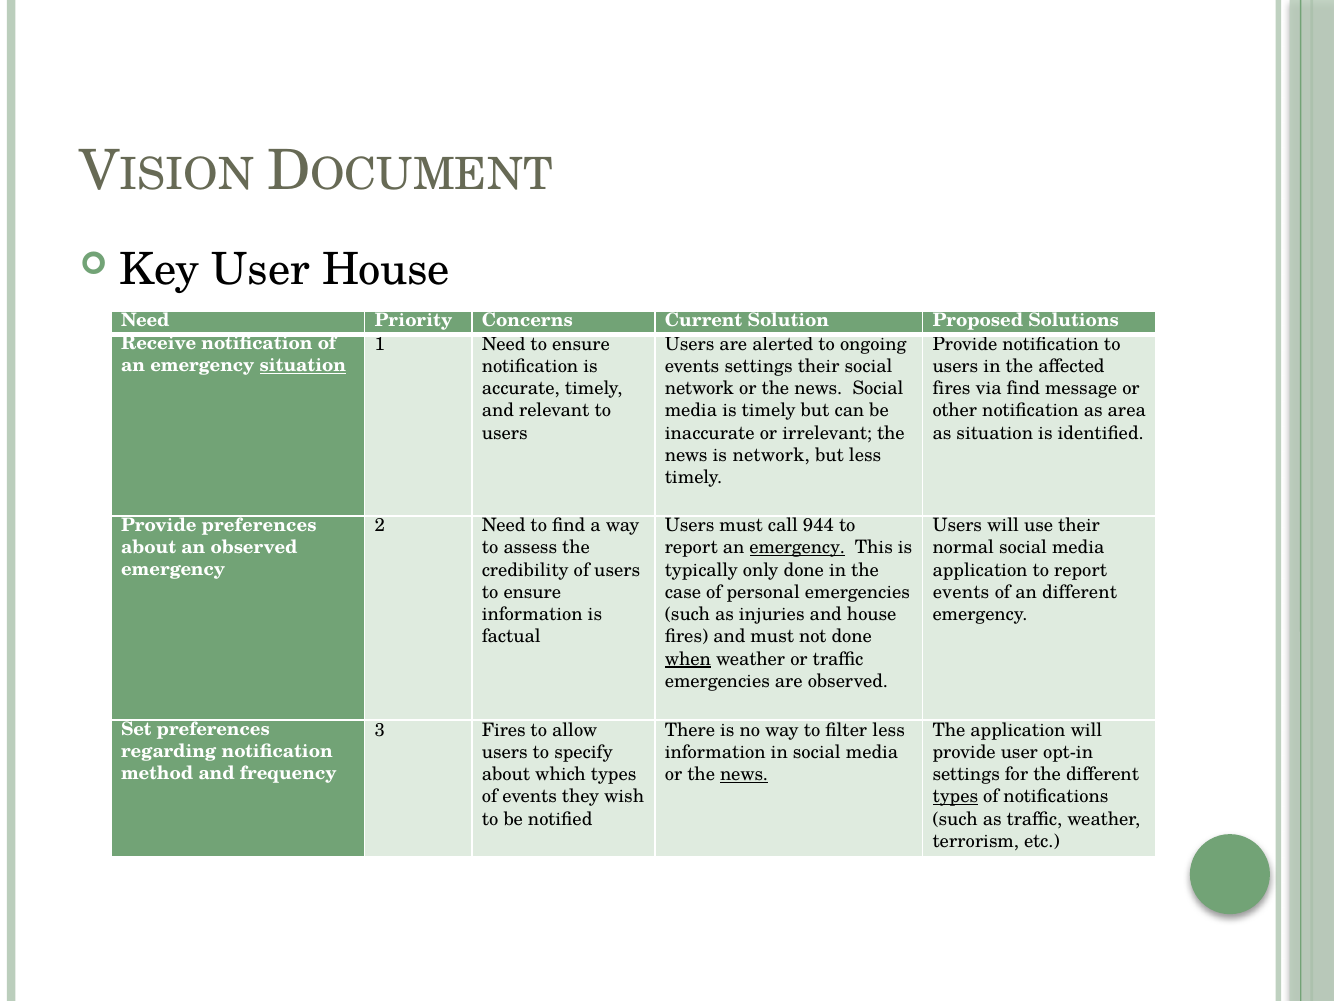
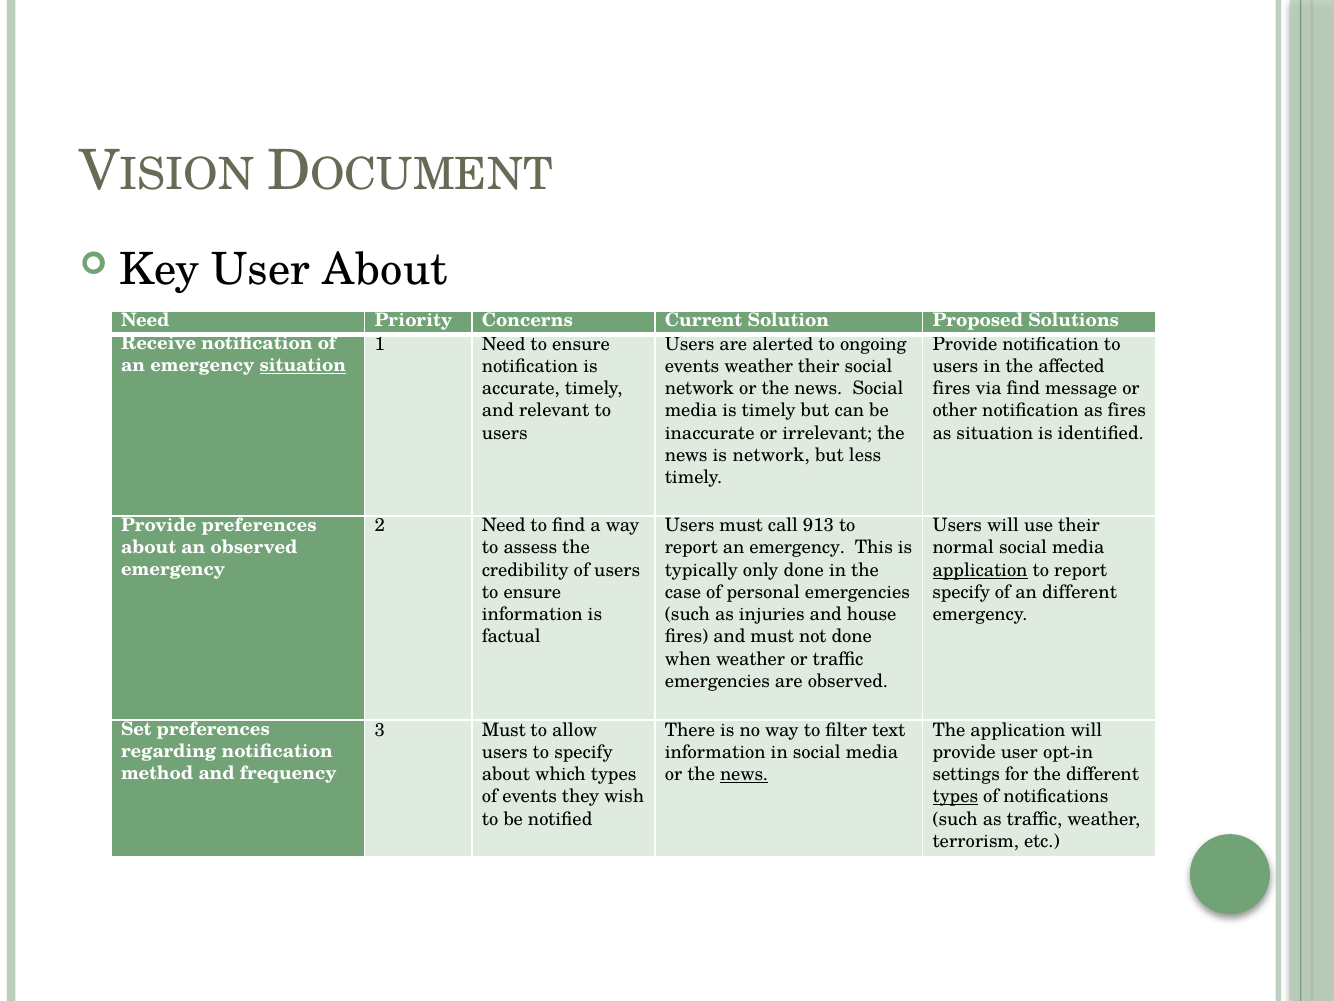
User House: House -> About
events settings: settings -> weather
as area: area -> fires
944: 944 -> 913
emergency at (797, 548) underline: present -> none
application at (980, 570) underline: none -> present
events at (961, 592): events -> specify
when underline: present -> none
3 Fires: Fires -> Must
filter less: less -> text
